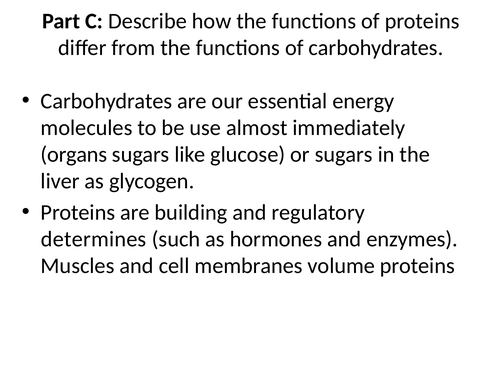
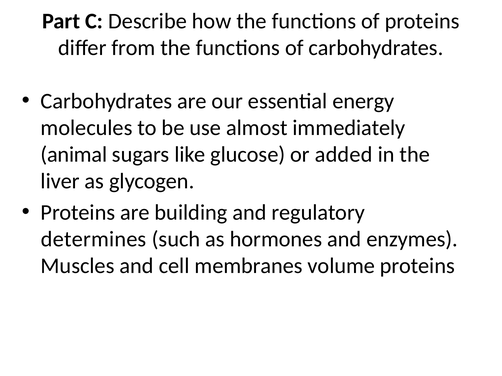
organs: organs -> animal
or sugars: sugars -> added
